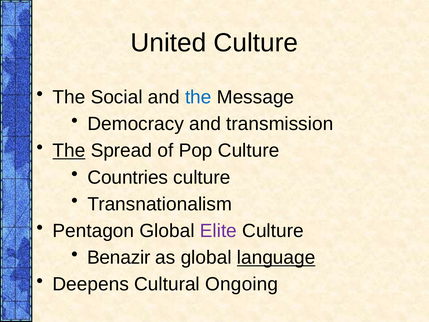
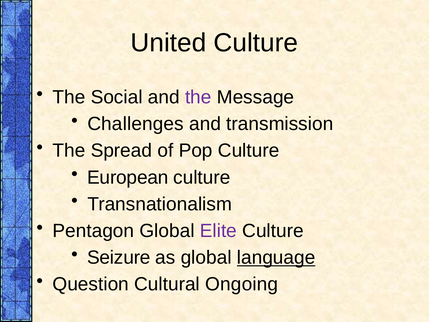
the at (198, 97) colour: blue -> purple
Democracy: Democracy -> Challenges
The at (69, 151) underline: present -> none
Countries: Countries -> European
Benazir: Benazir -> Seizure
Deepens: Deepens -> Question
